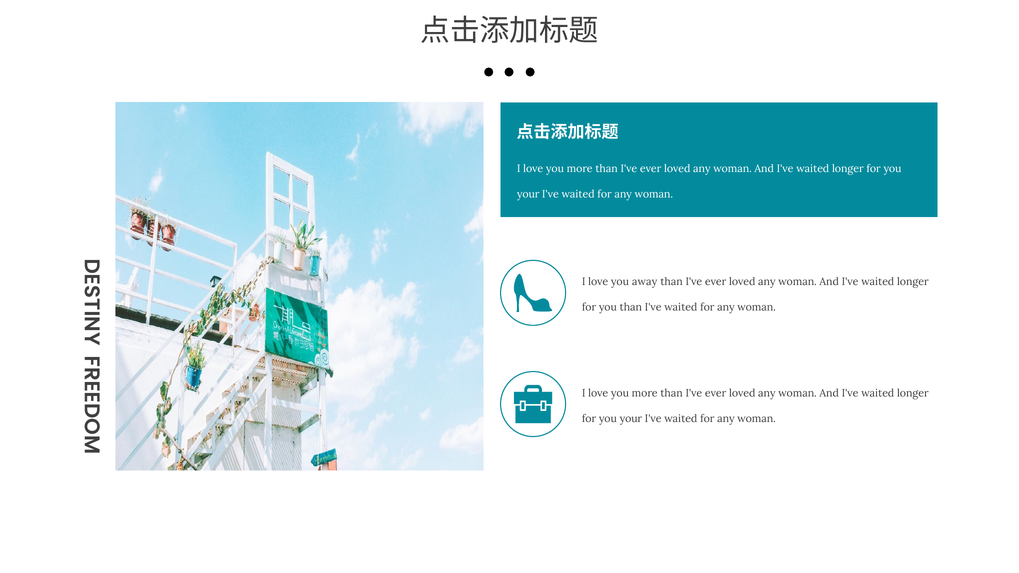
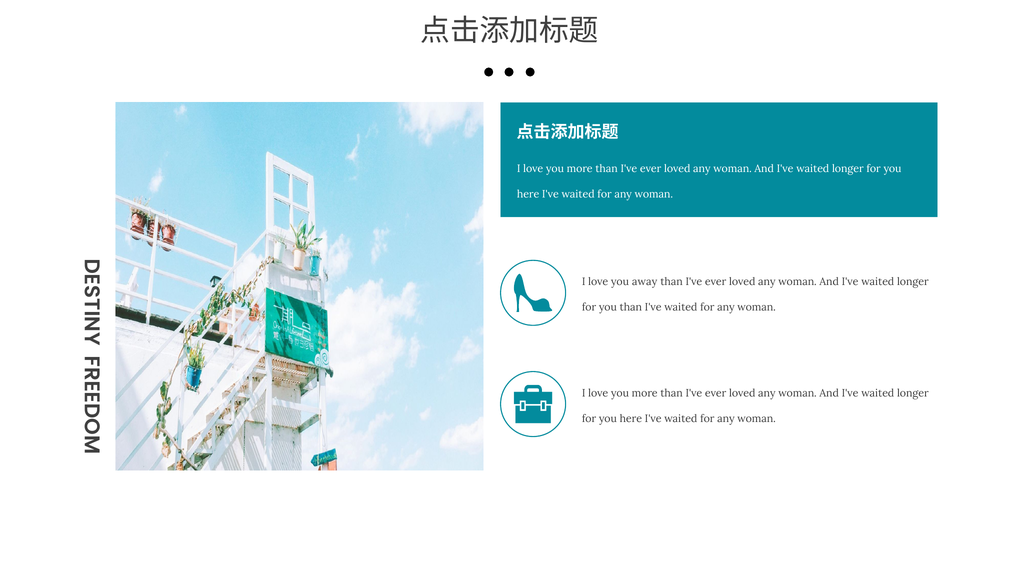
your at (528, 194): your -> here
your at (631, 419): your -> here
